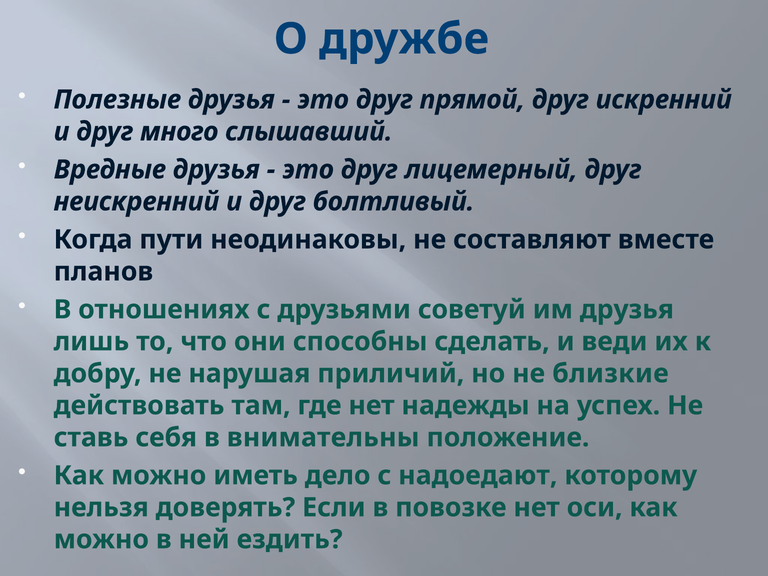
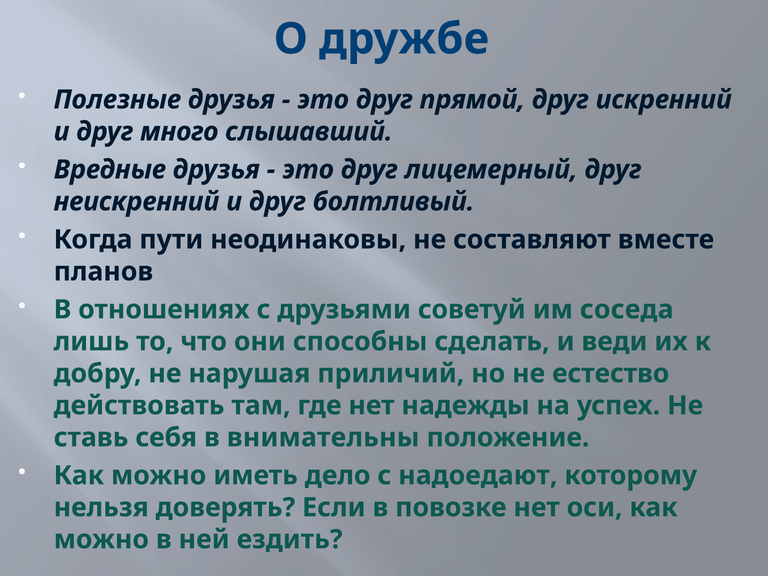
им друзья: друзья -> соседа
близкие: близкие -> естество
